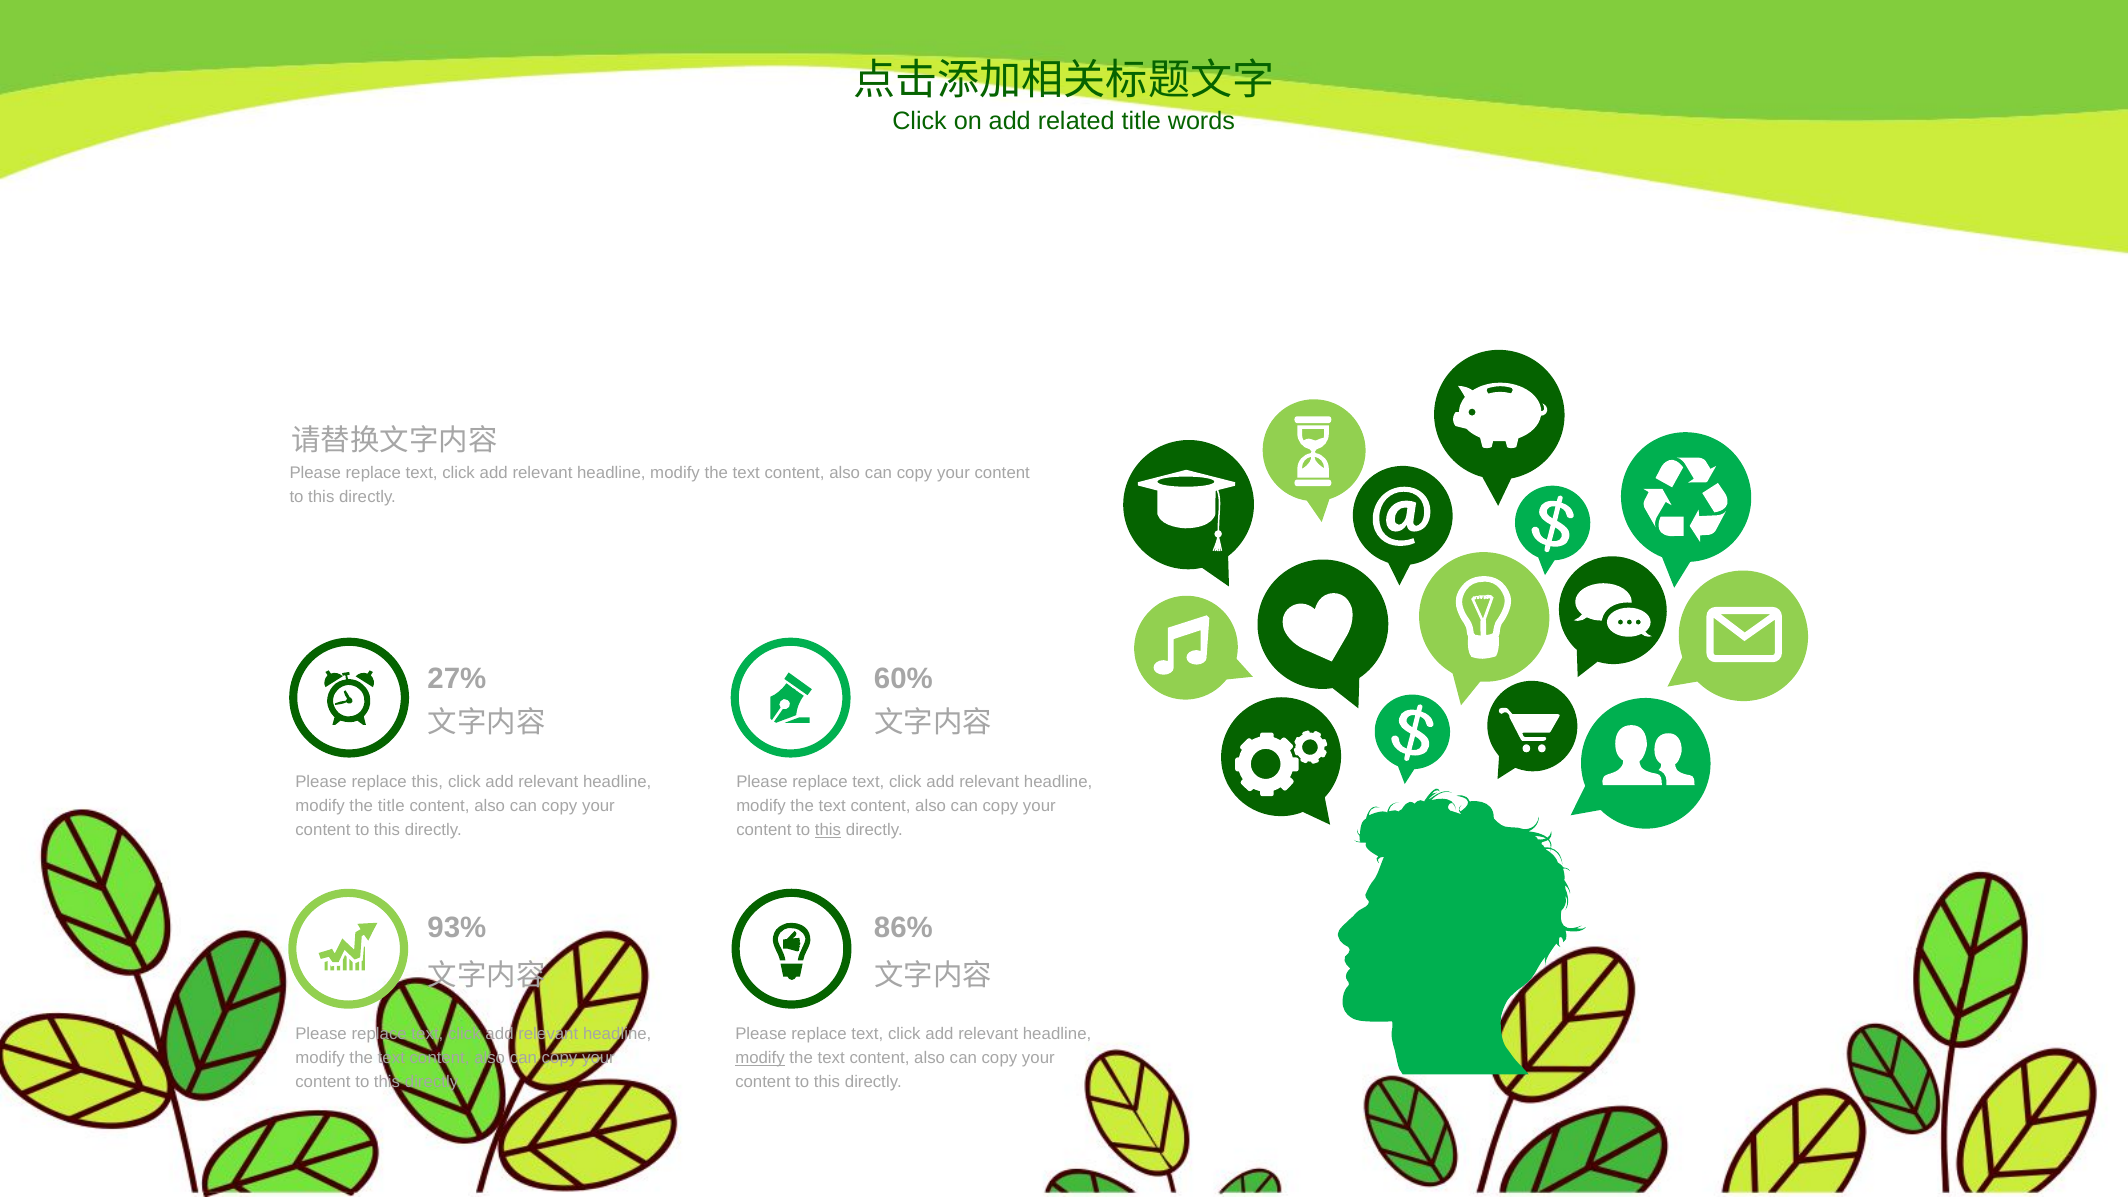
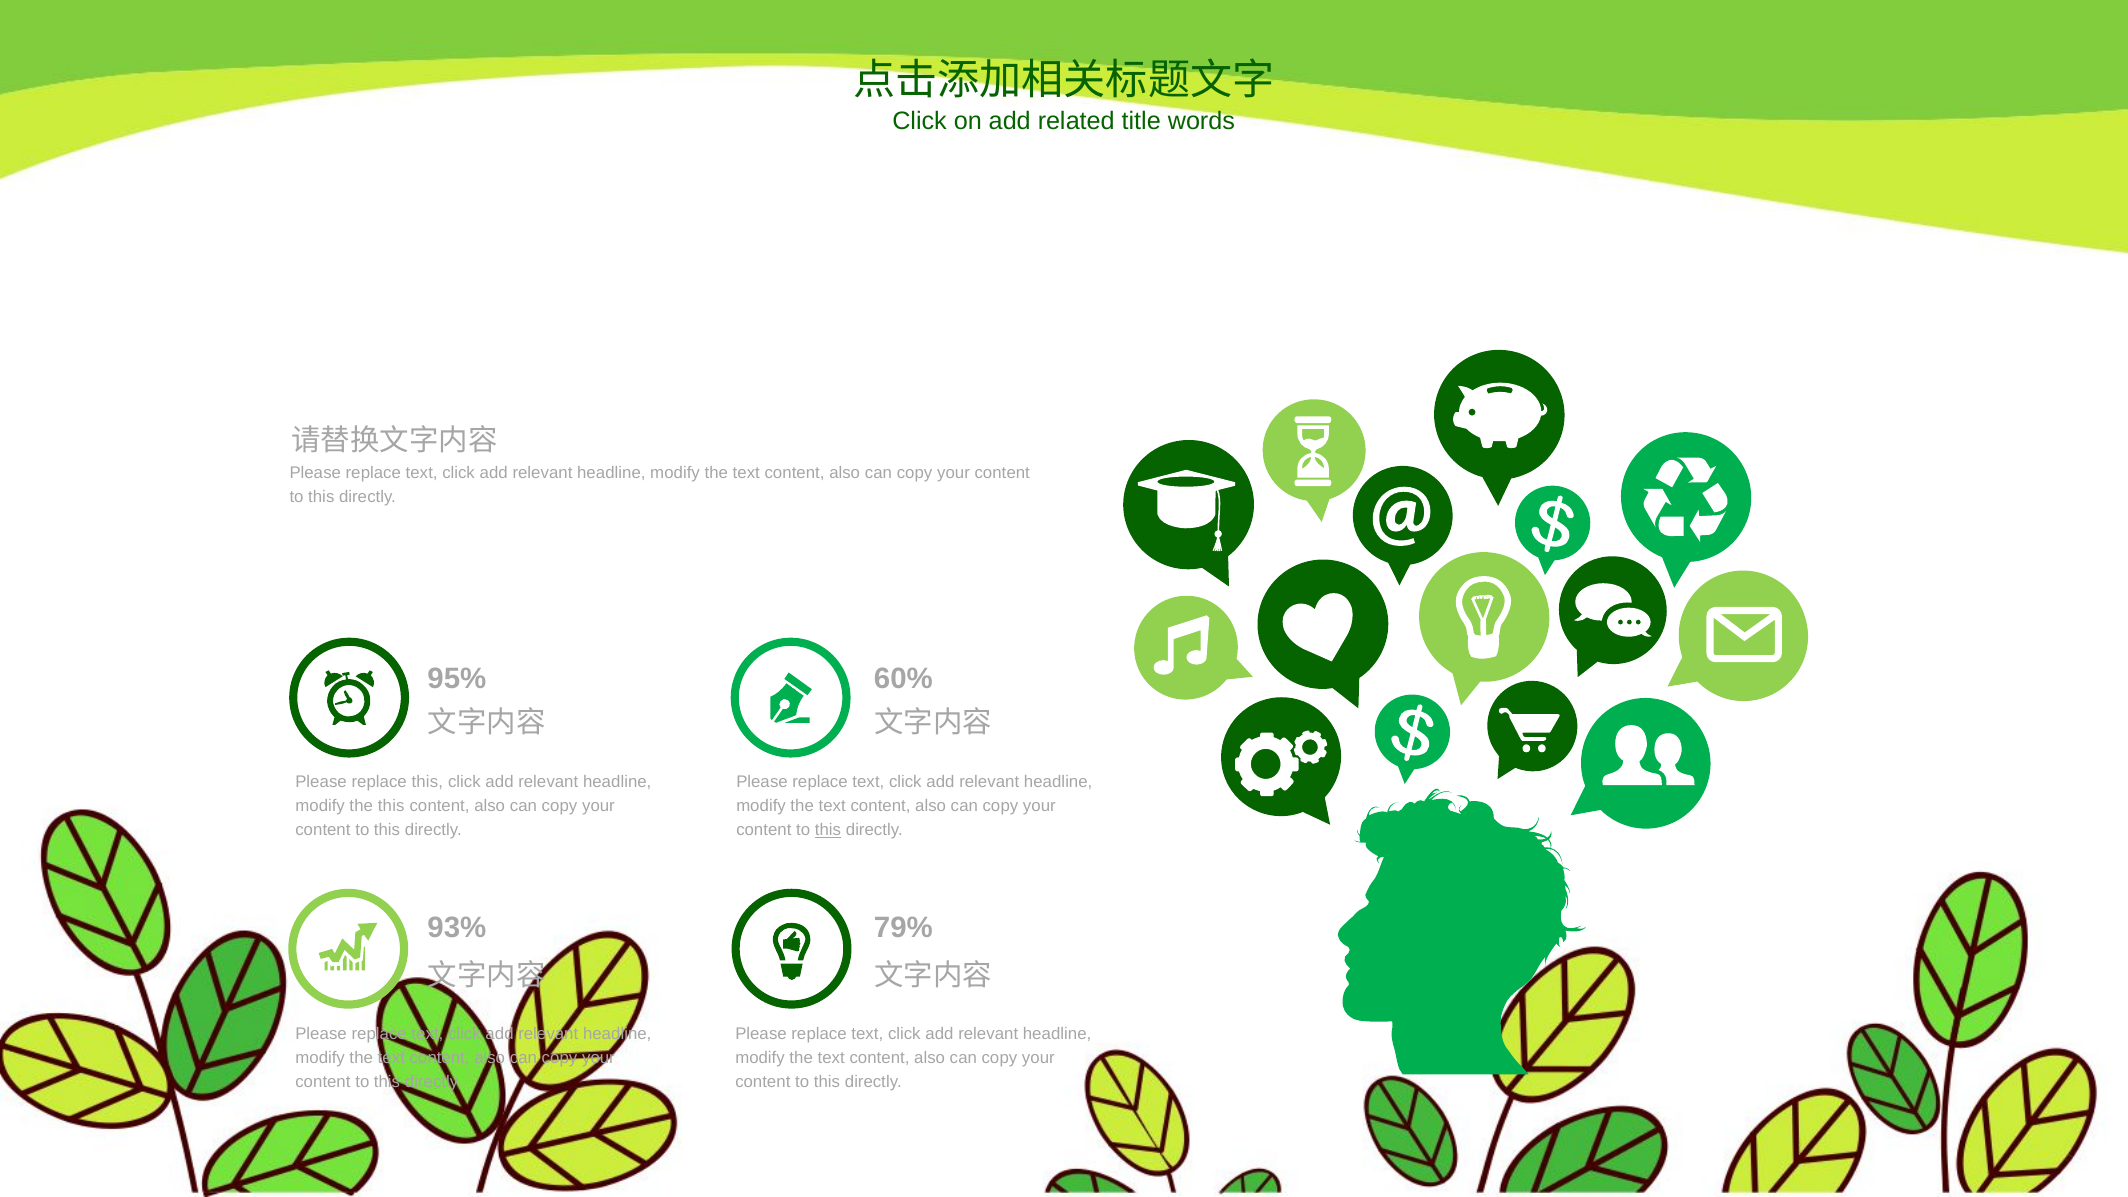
27%: 27% -> 95%
the title: title -> this
86%: 86% -> 79%
modify at (760, 1058) underline: present -> none
